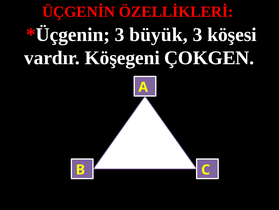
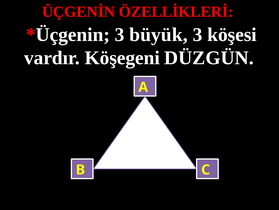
ÇOKGEN: ÇOKGEN -> DÜZGÜN
